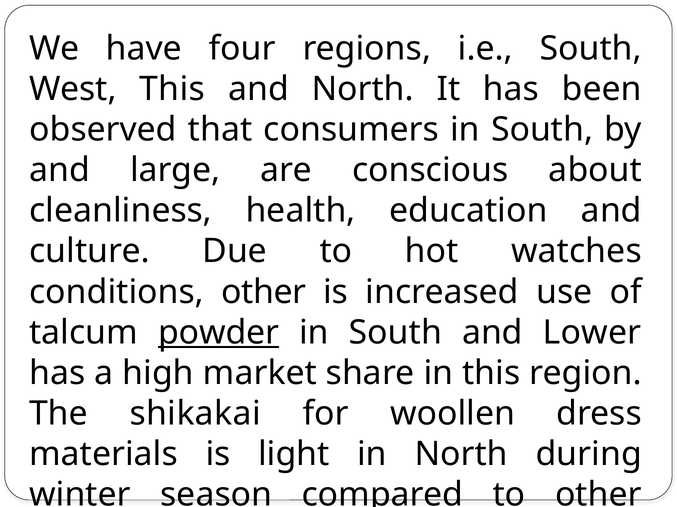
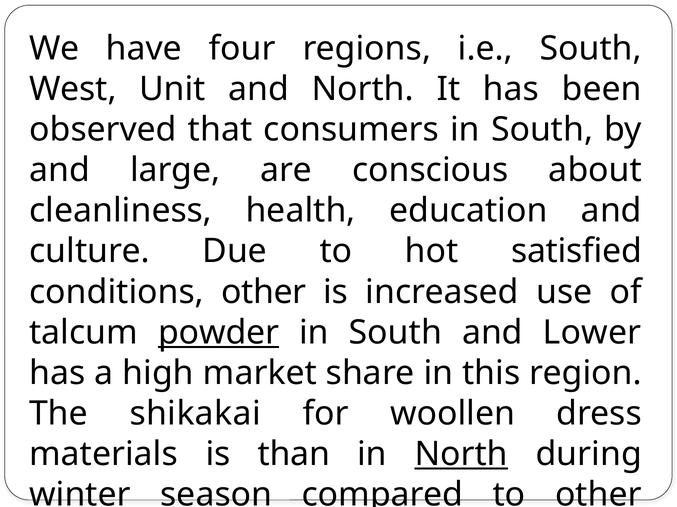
West This: This -> Unit
watches: watches -> satisfied
light: light -> than
North at (461, 455) underline: none -> present
